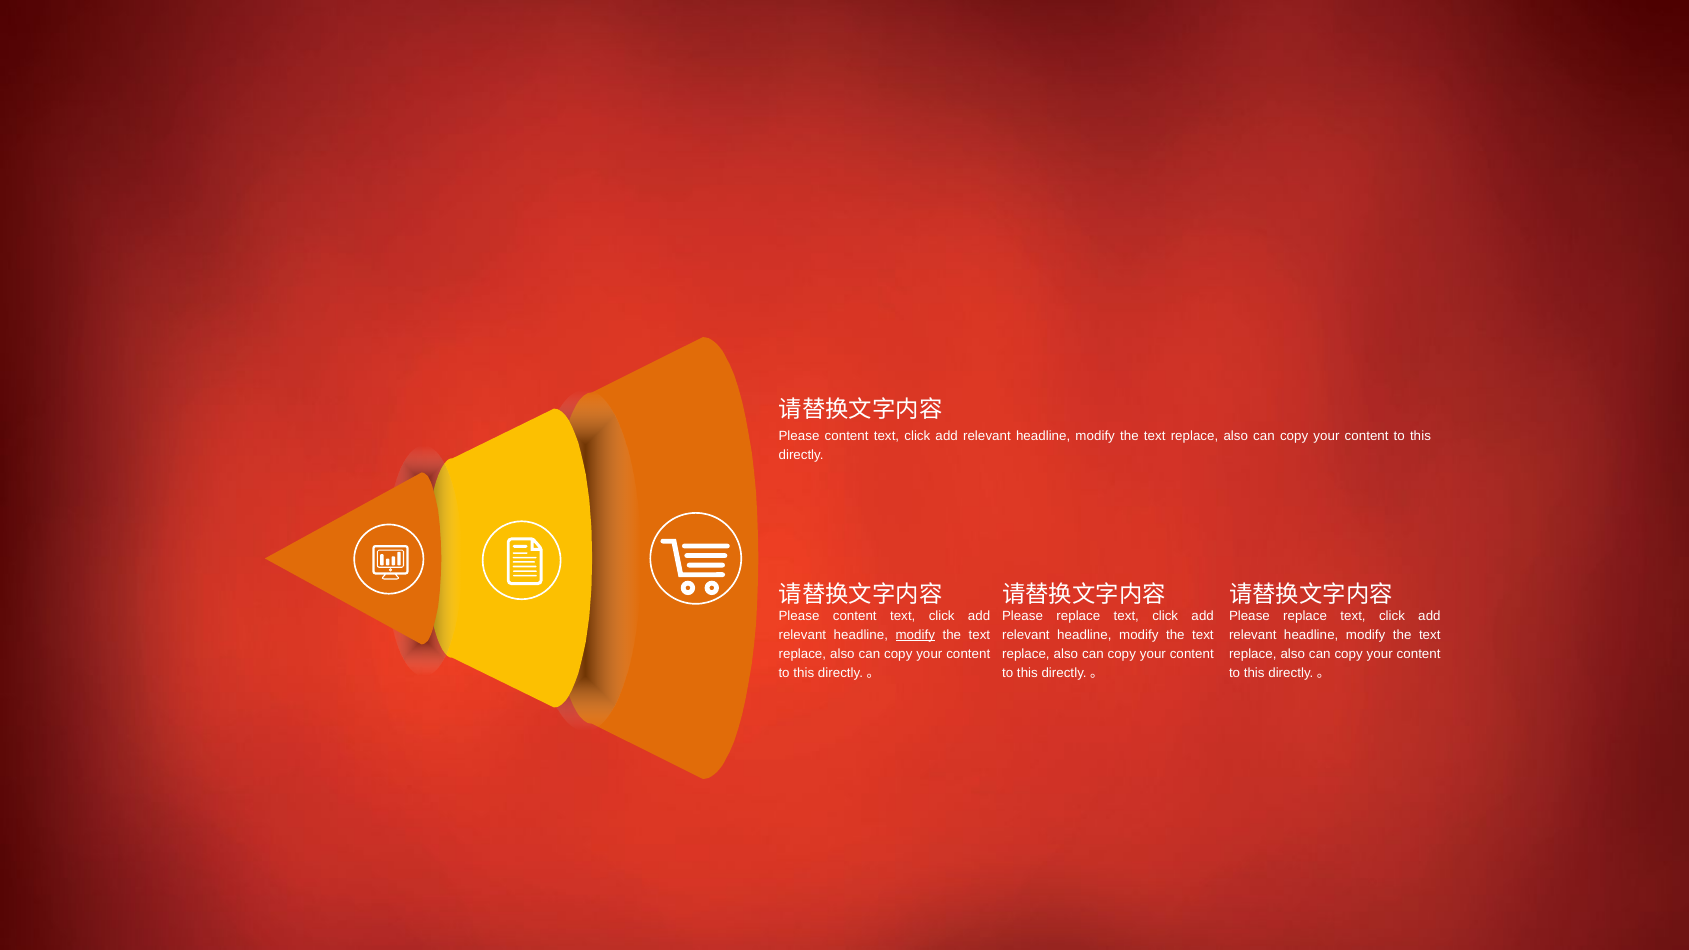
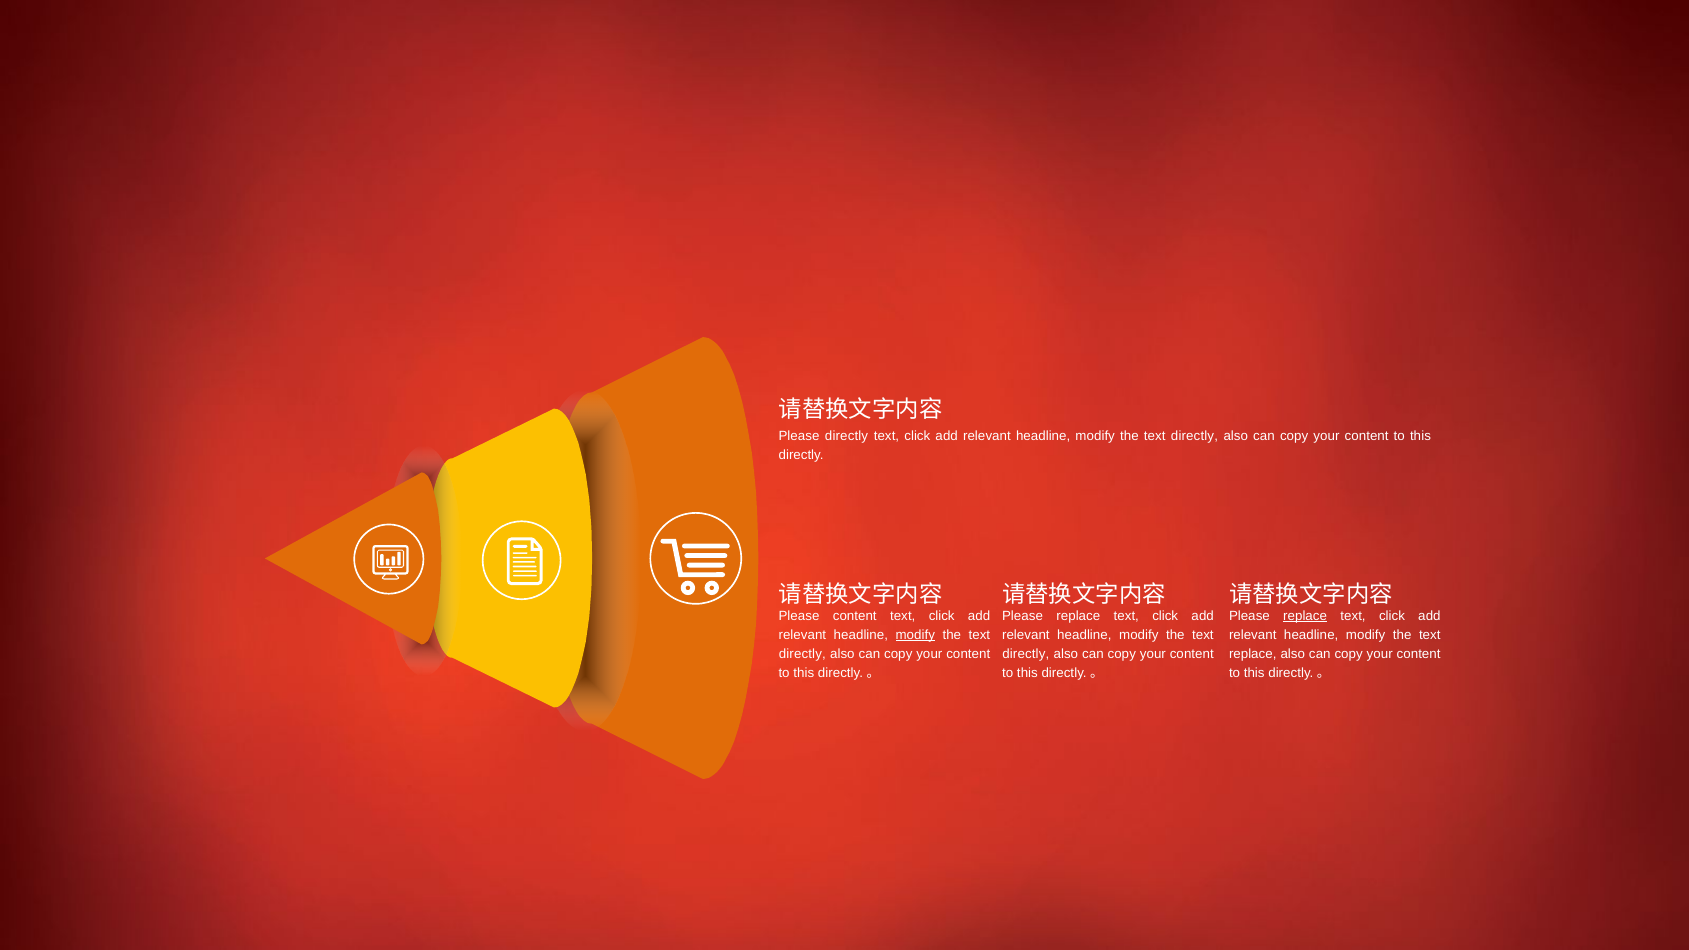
content at (847, 436): content -> directly
replace at (1195, 436): replace -> directly
replace at (1305, 616) underline: none -> present
replace at (802, 654): replace -> directly
replace at (1026, 654): replace -> directly
